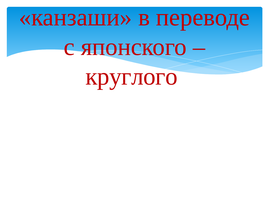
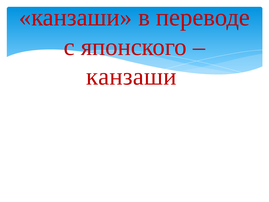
круглого at (132, 76): круглого -> канзаши
